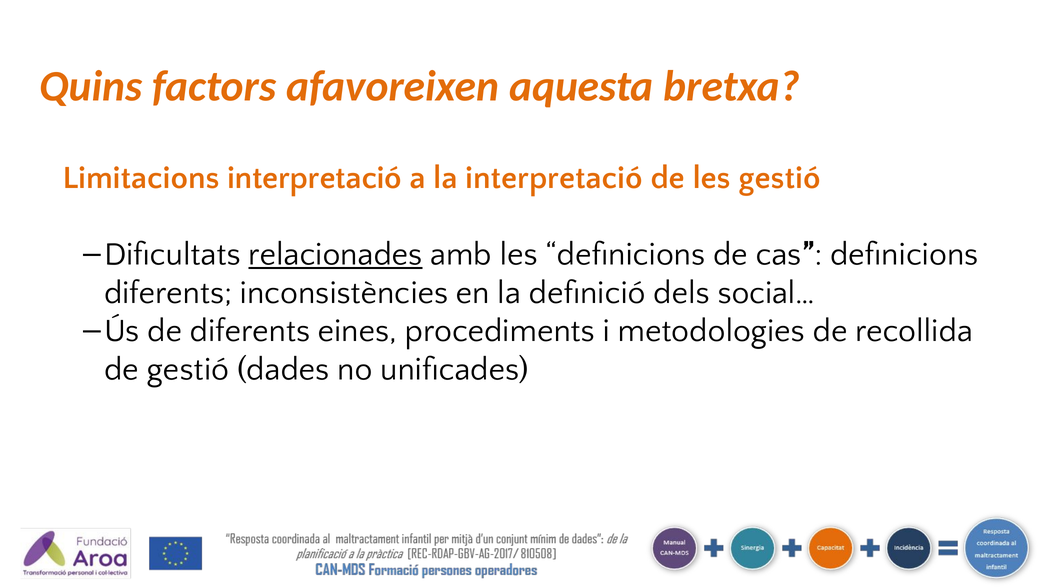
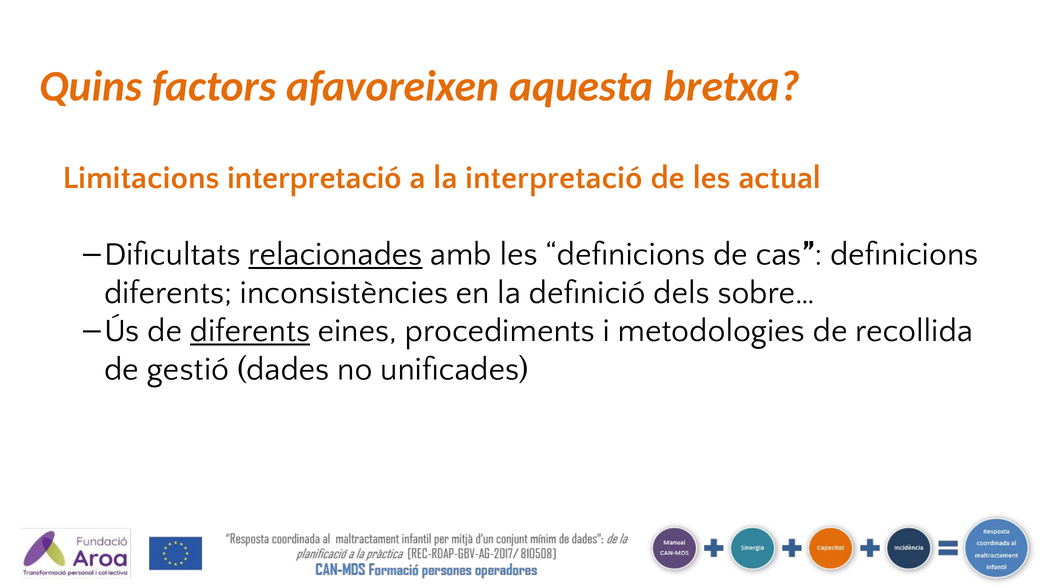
les gestió: gestió -> actual
social…: social… -> sobre…
diferents at (250, 331) underline: none -> present
